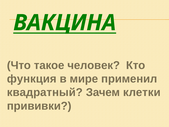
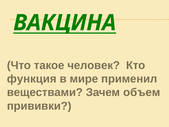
квадратный: квадратный -> веществами
клетки: клетки -> объем
